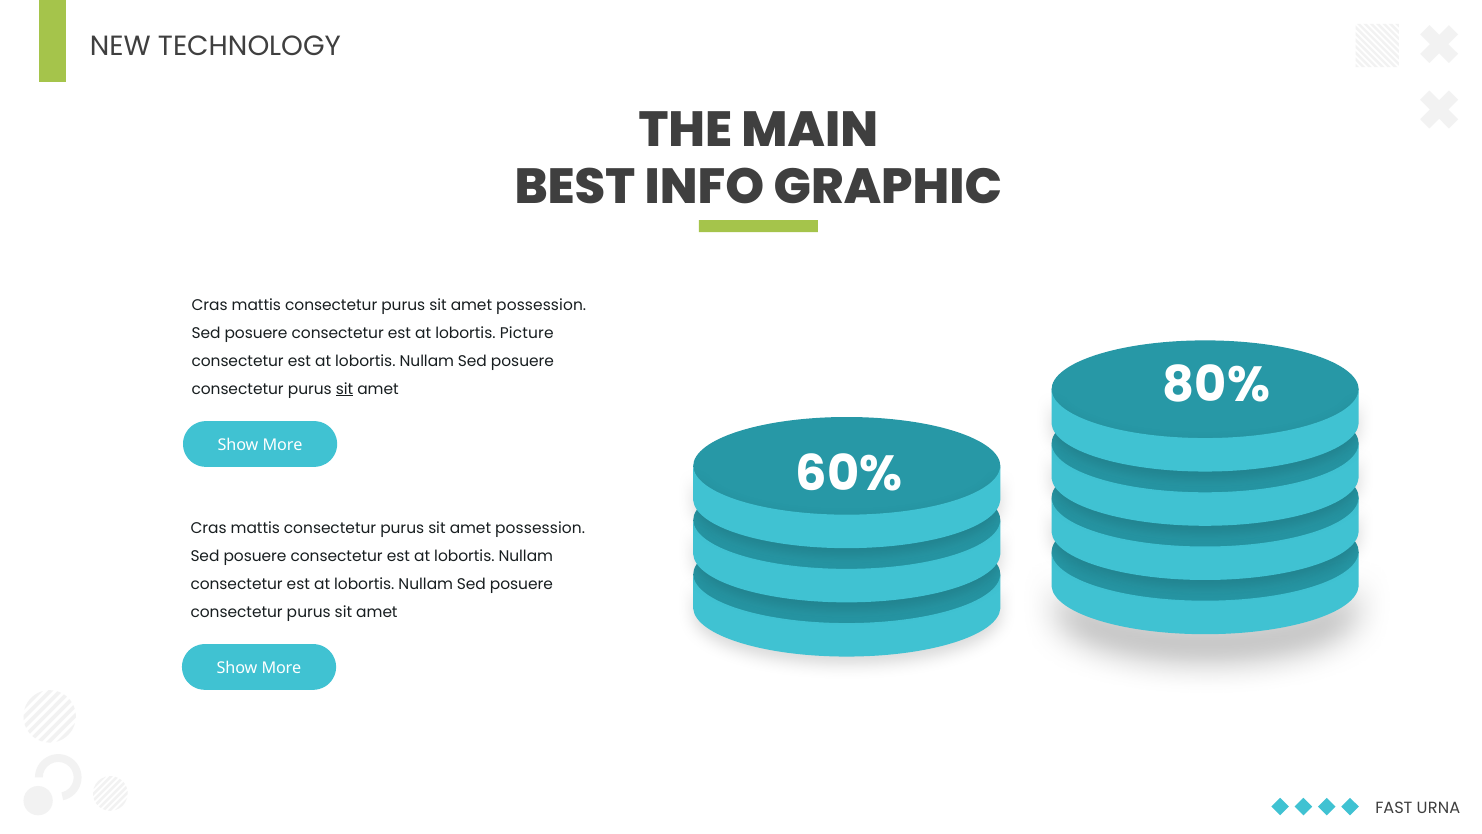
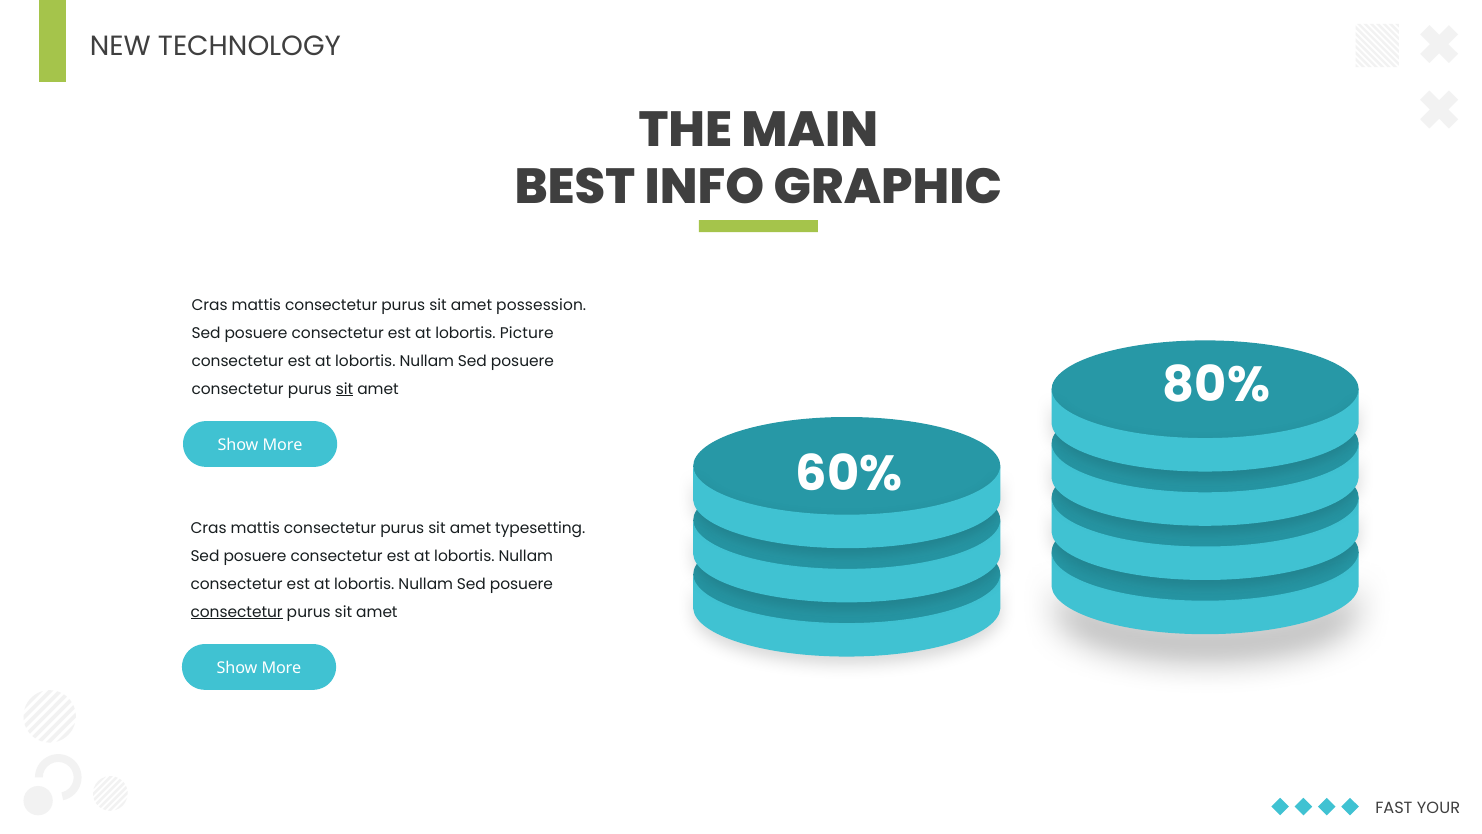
possession at (540, 528): possession -> typesetting
consectetur at (237, 612) underline: none -> present
URNA: URNA -> YOUR
